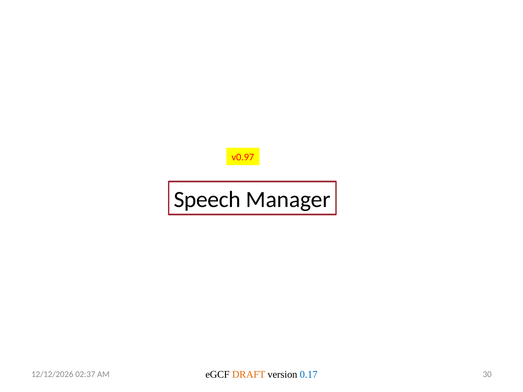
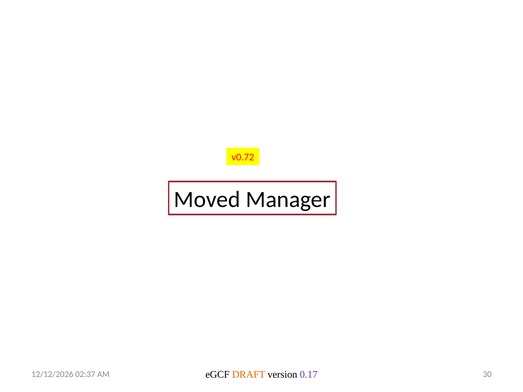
v0.97: v0.97 -> v0.72
Speech: Speech -> Moved
0.17 colour: blue -> purple
